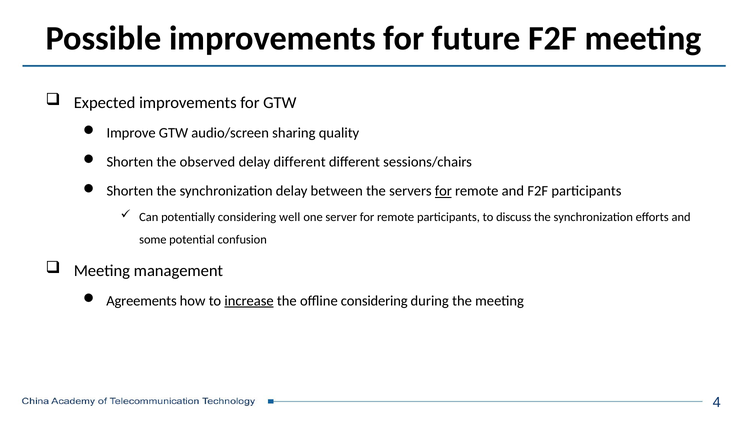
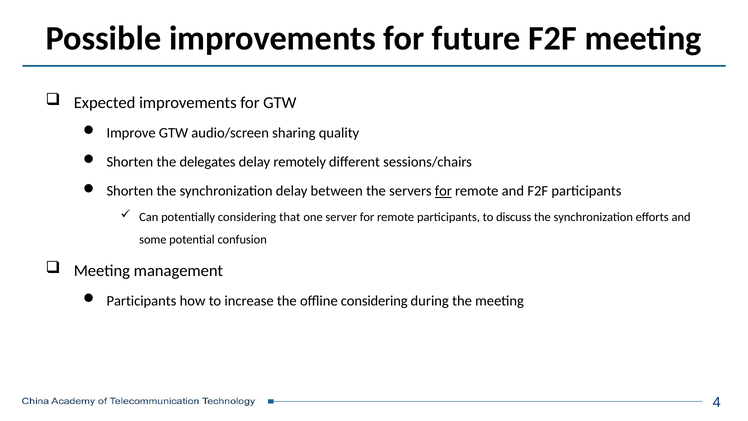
observed: observed -> delegates
delay different: different -> remotely
well: well -> that
Agreements at (142, 301): Agreements -> Participants
increase underline: present -> none
